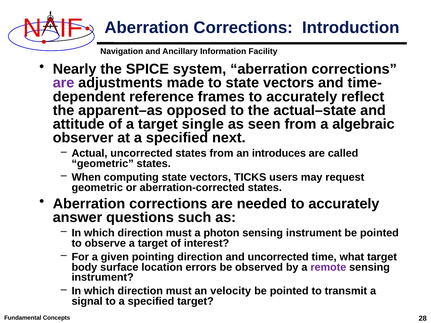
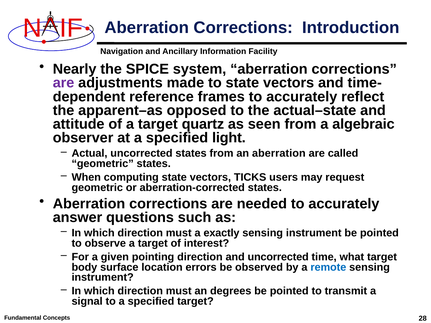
single: single -> quartz
next: next -> light
an introduces: introduces -> aberration
photon: photon -> exactly
remote colour: purple -> blue
velocity: velocity -> degrees
